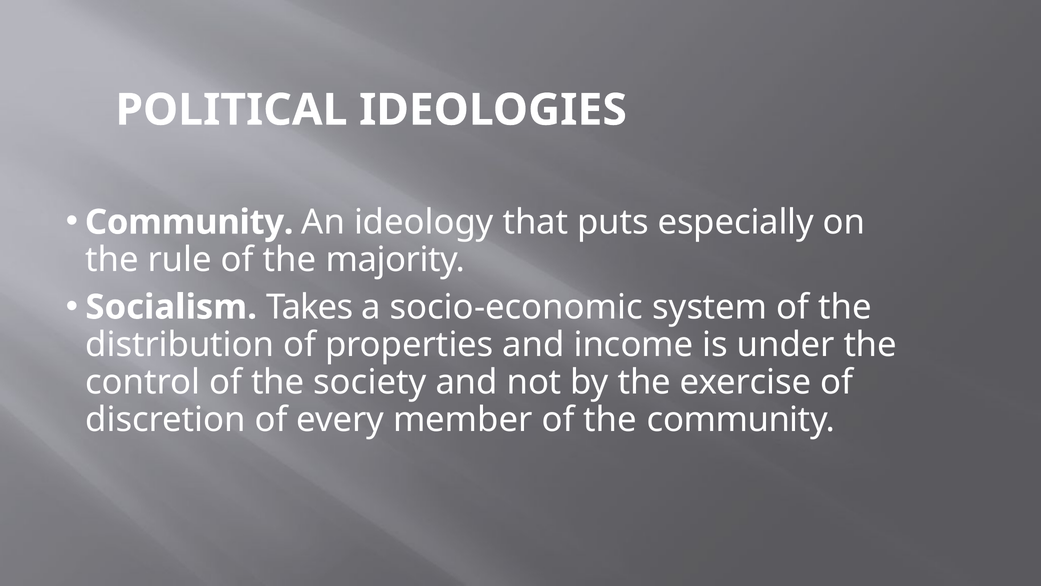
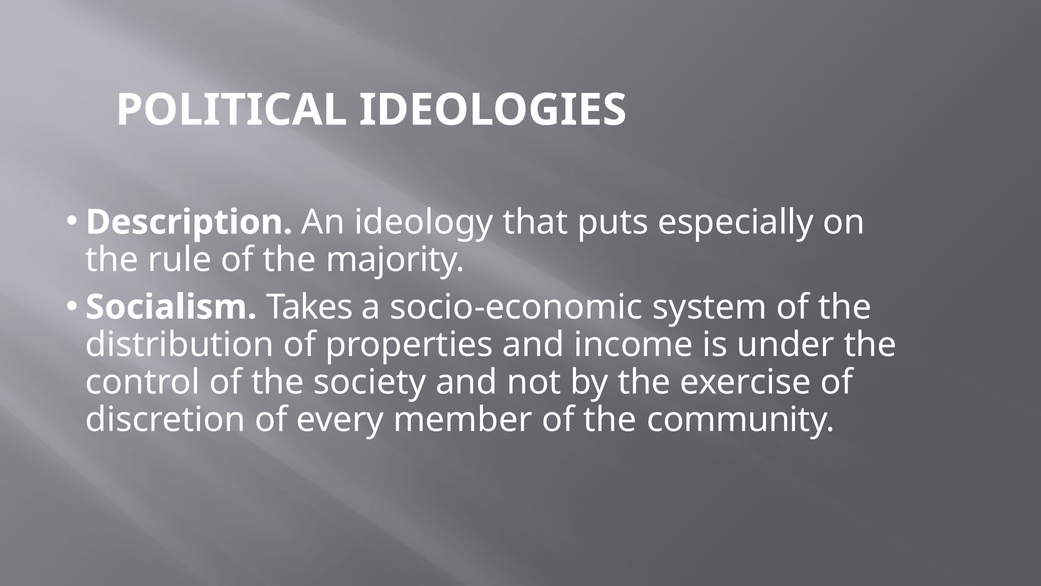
Community at (189, 222): Community -> Description
